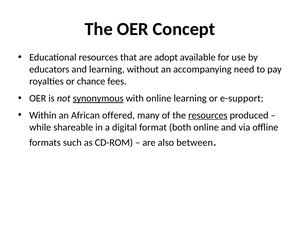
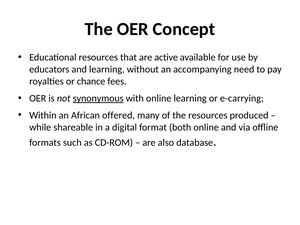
adopt: adopt -> active
e-support: e-support -> e-carrying
resources at (208, 115) underline: present -> none
between: between -> database
